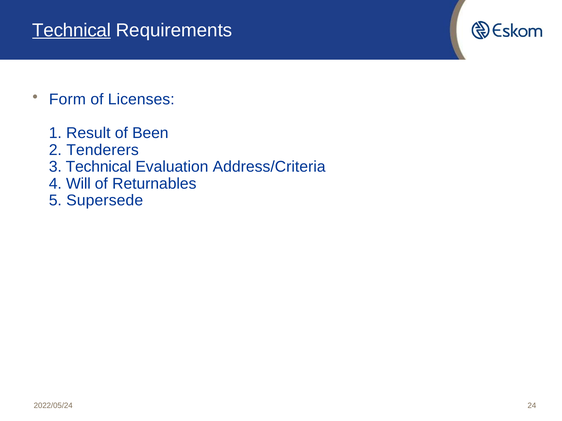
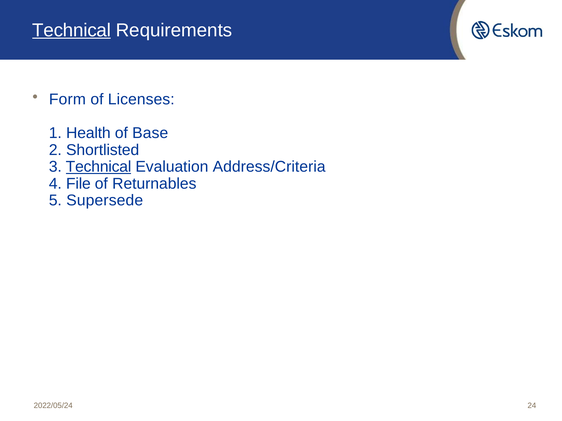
Result: Result -> Health
Been: Been -> Base
Tenderers: Tenderers -> Shortlisted
Technical at (99, 167) underline: none -> present
Will: Will -> File
